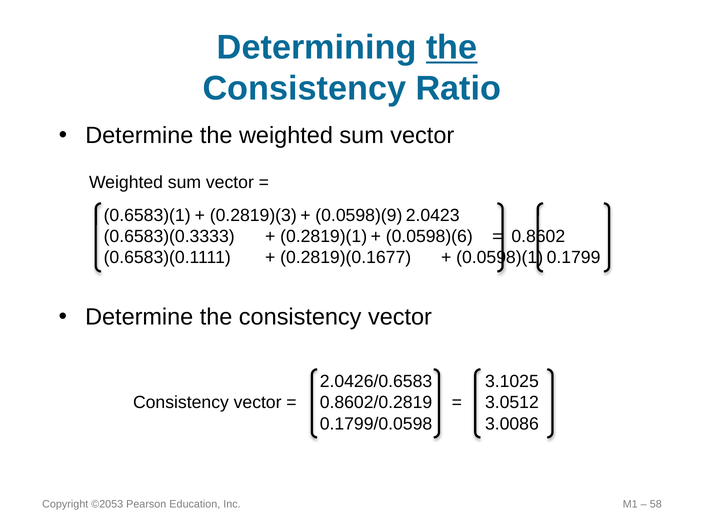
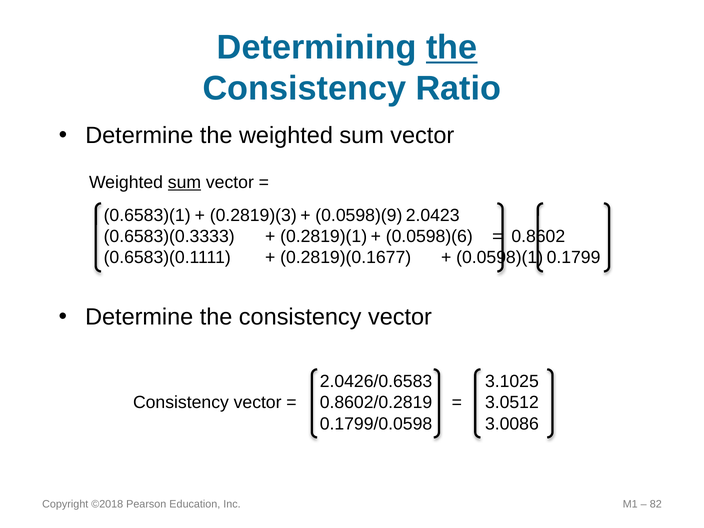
sum at (184, 182) underline: none -> present
©2053: ©2053 -> ©2018
58: 58 -> 82
